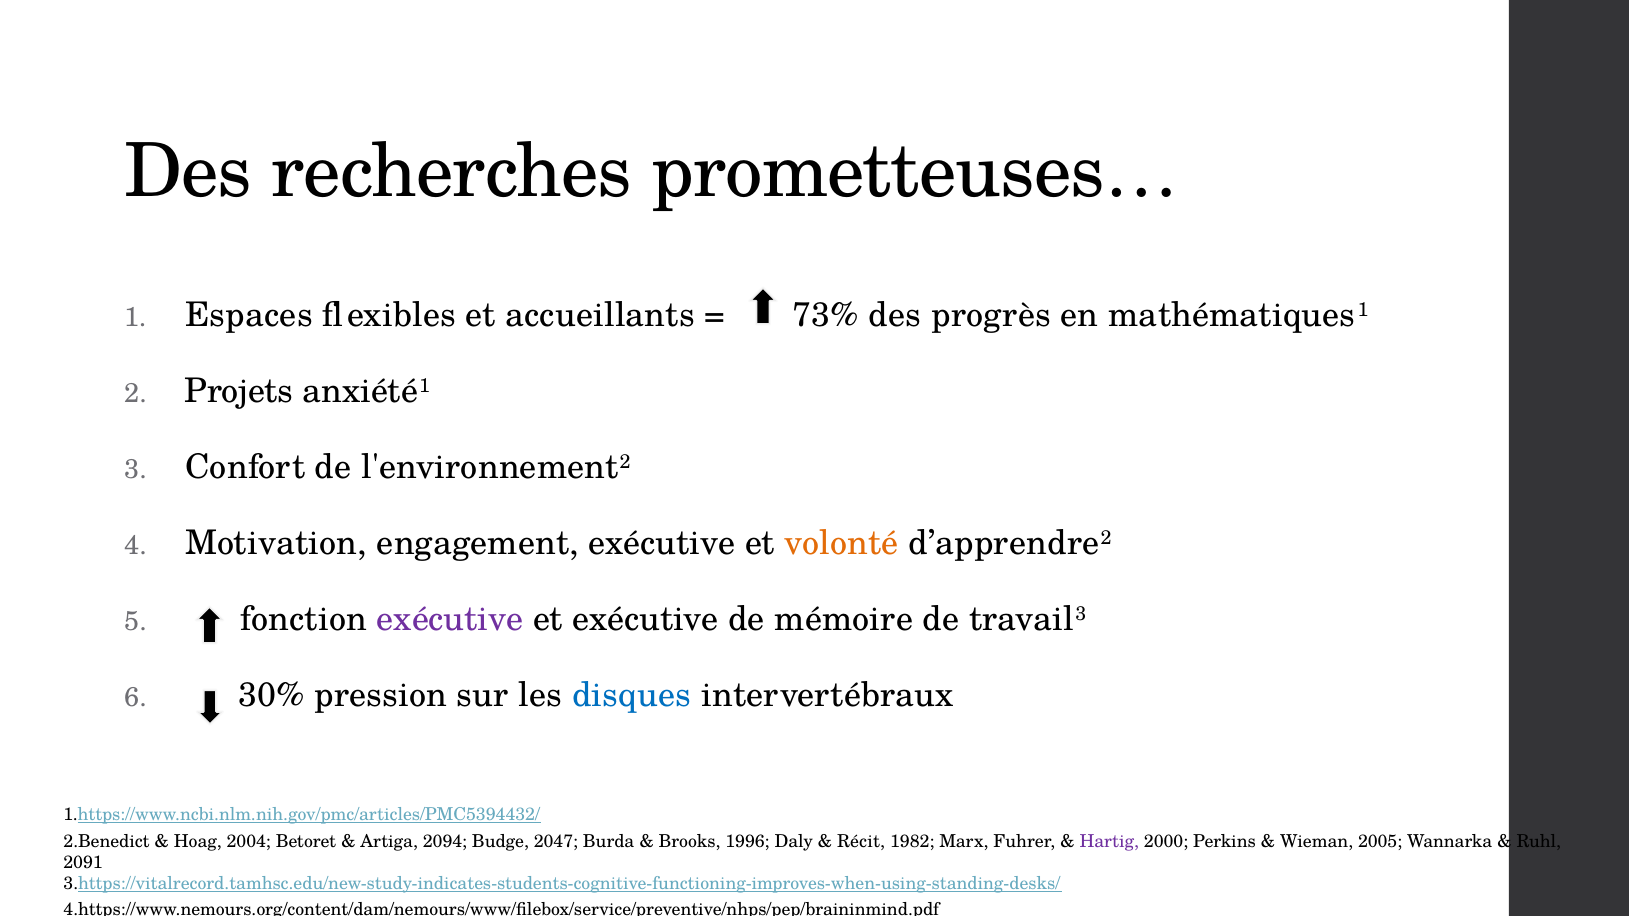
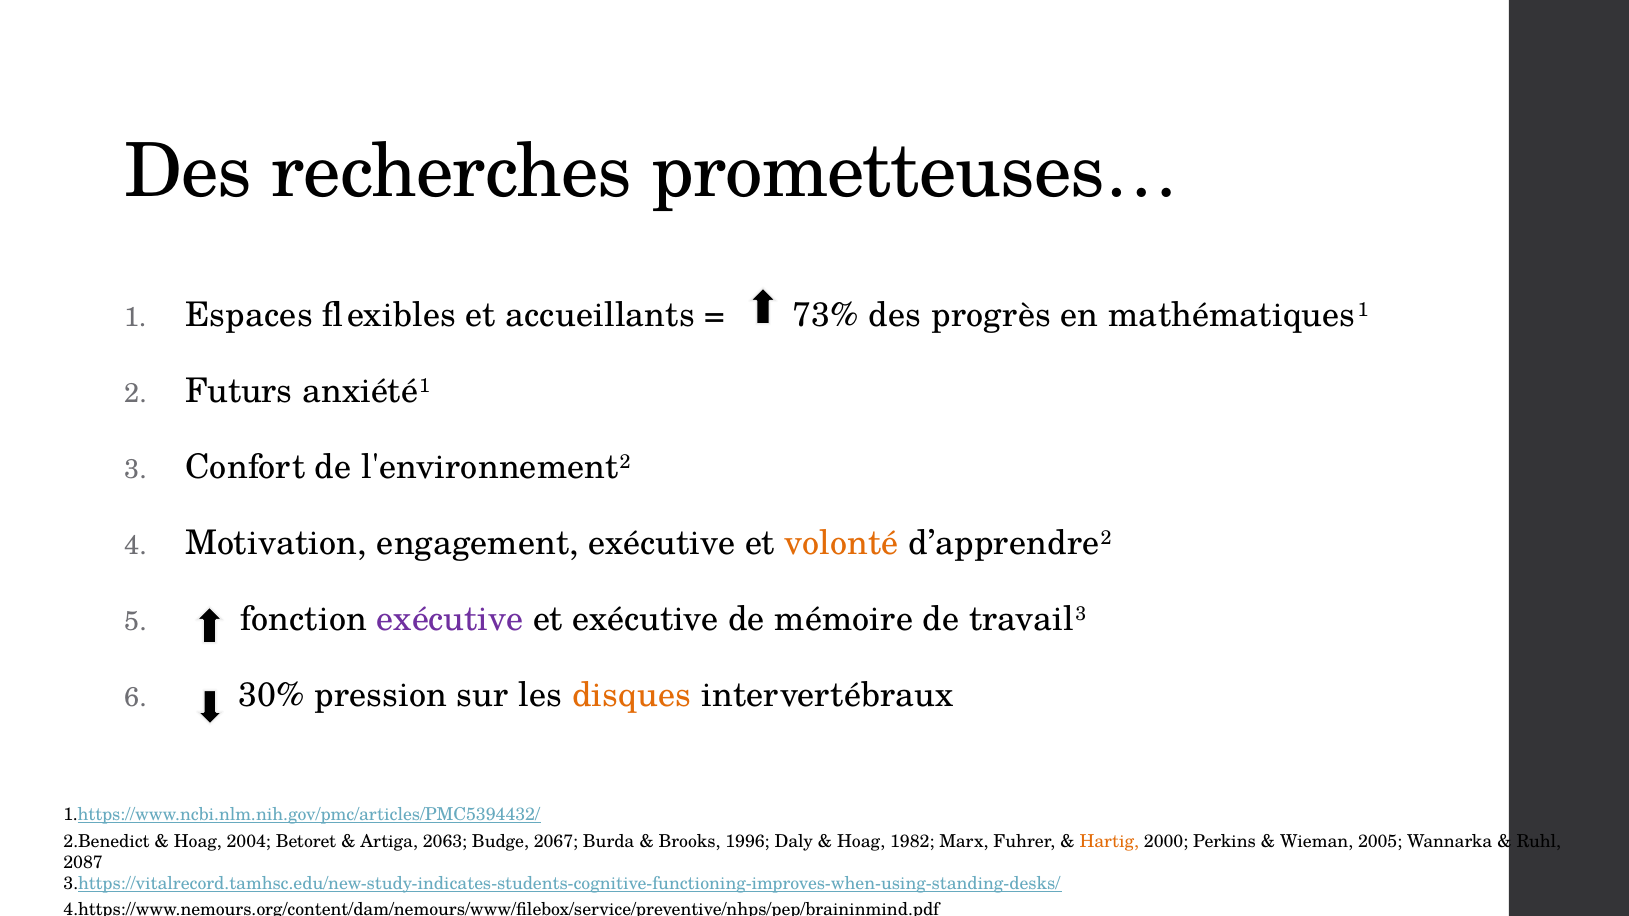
Projets: Projets -> Futurs
disques colour: blue -> orange
2094: 2094 -> 2063
2047: 2047 -> 2067
Récit at (861, 841): Récit -> Hoag
Hartig colour: purple -> orange
2091: 2091 -> 2087
